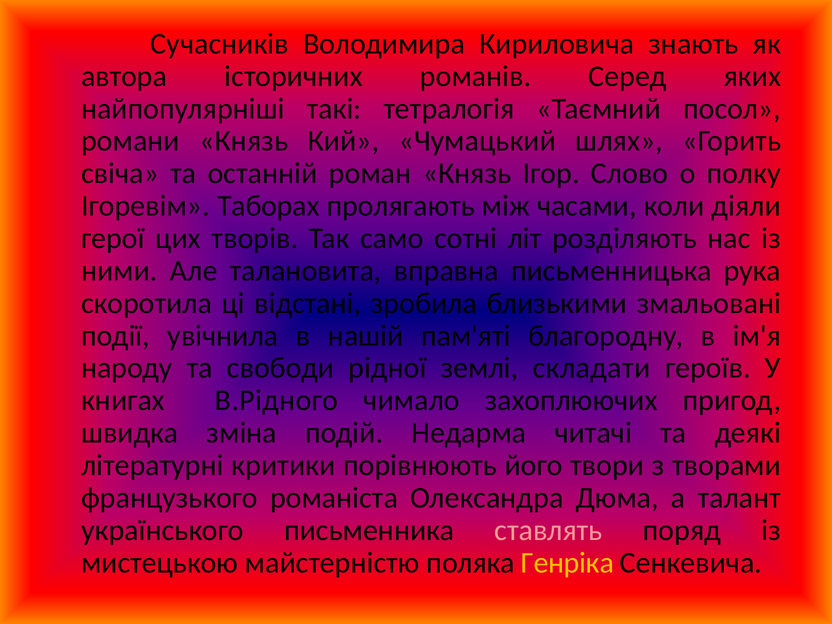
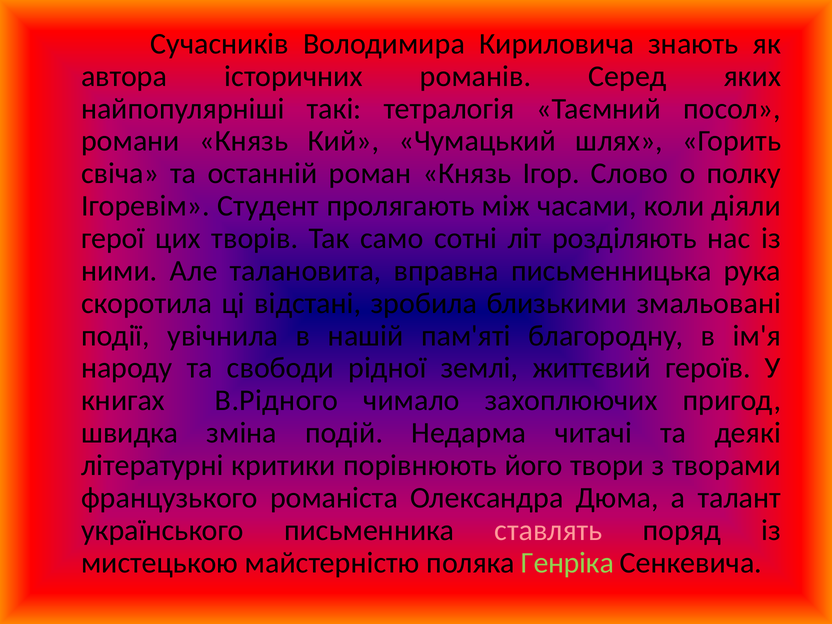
Таборах: Таборах -> Студент
складати: складати -> життєвий
Генріка colour: yellow -> light green
